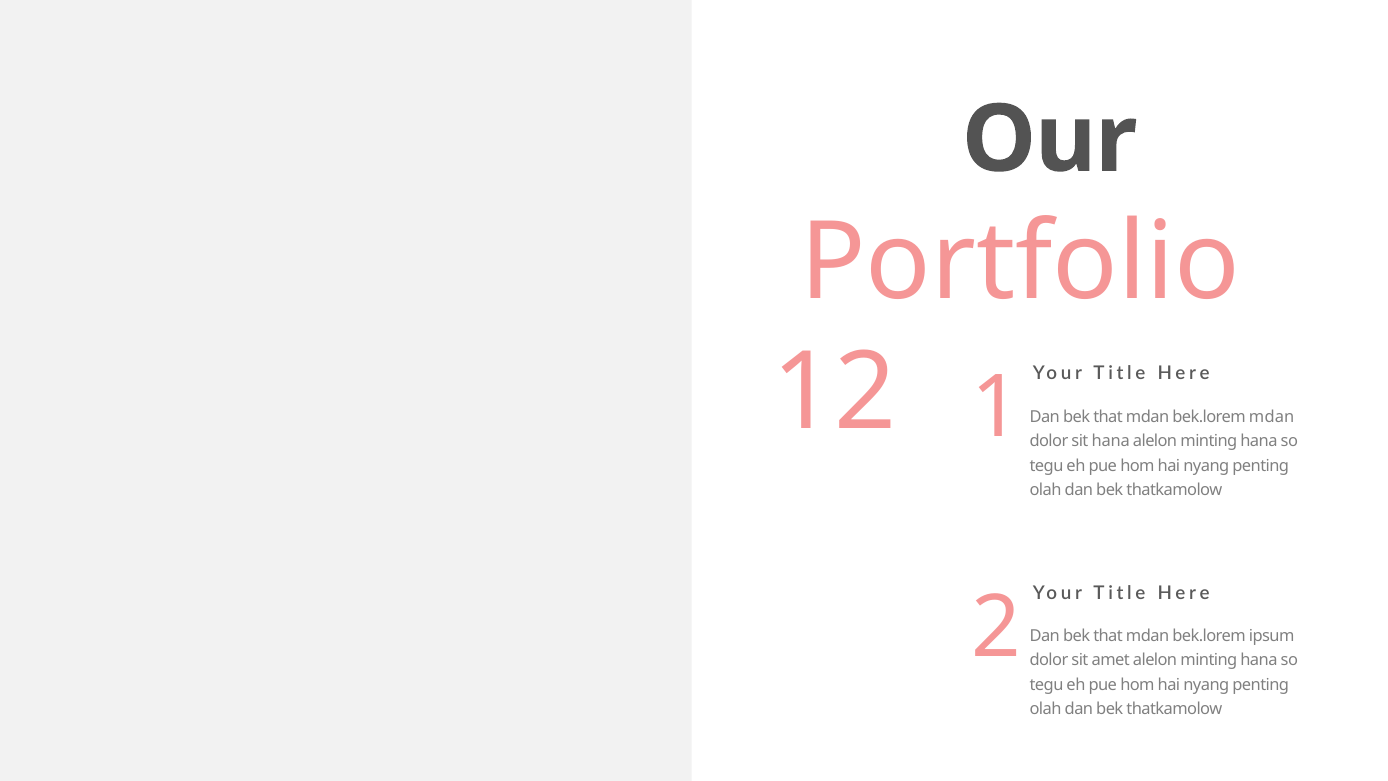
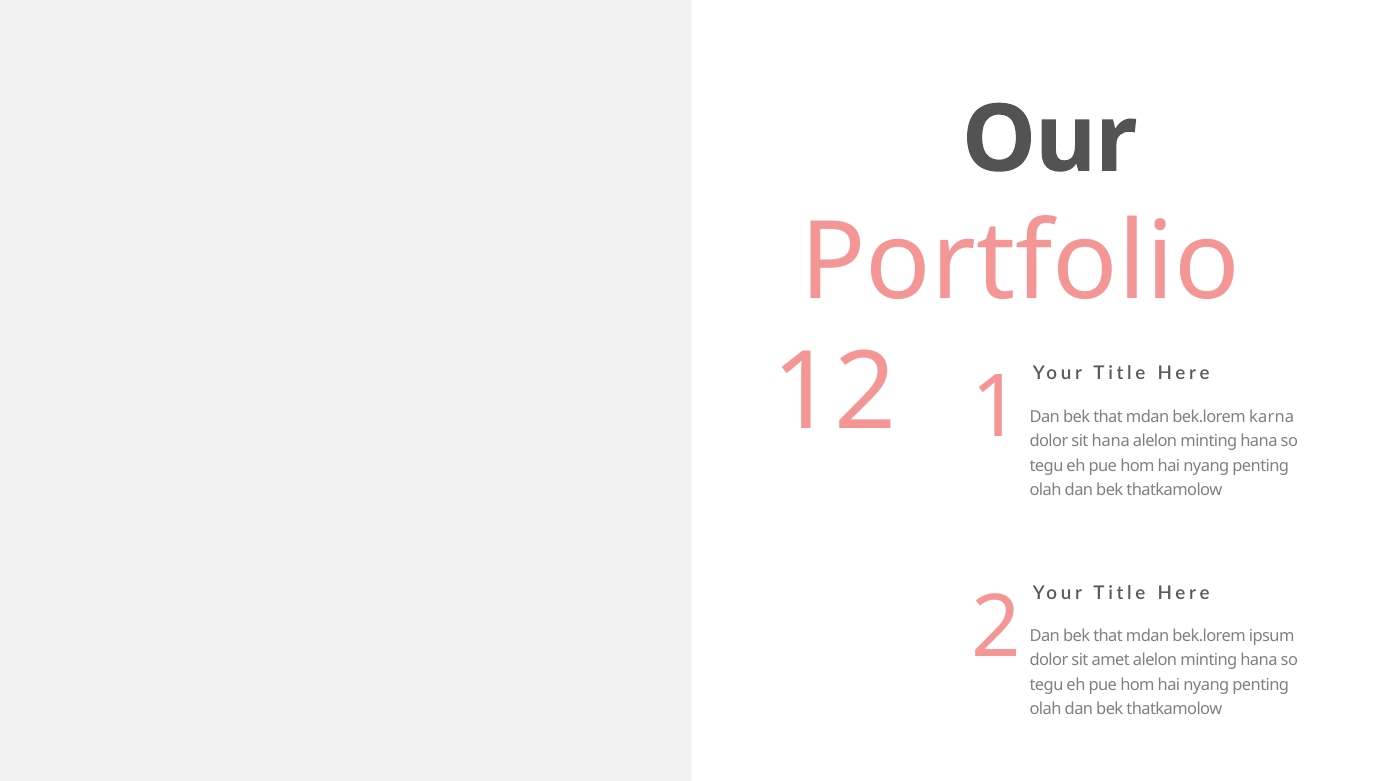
bek.lorem mdan: mdan -> karna
